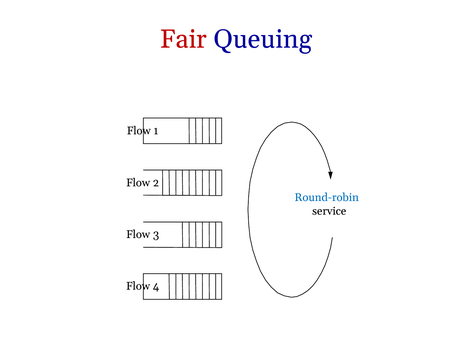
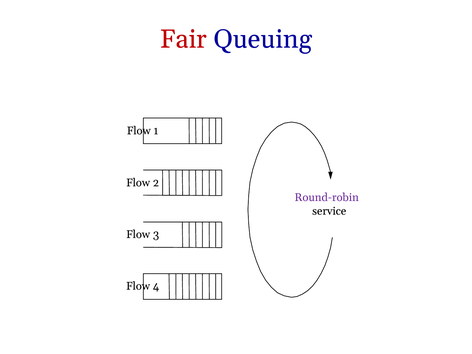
Round-robin colour: blue -> purple
